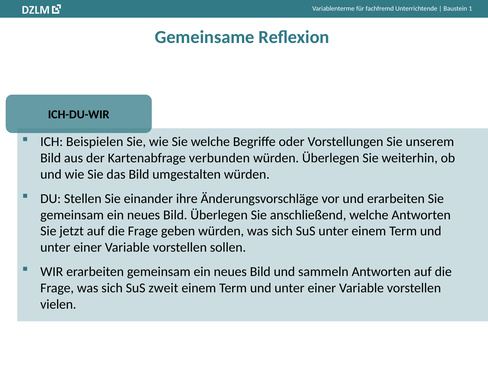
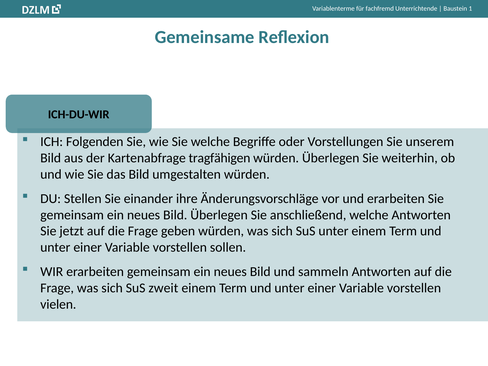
Beispielen: Beispielen -> Folgenden
verbunden: verbunden -> tragfähigen
